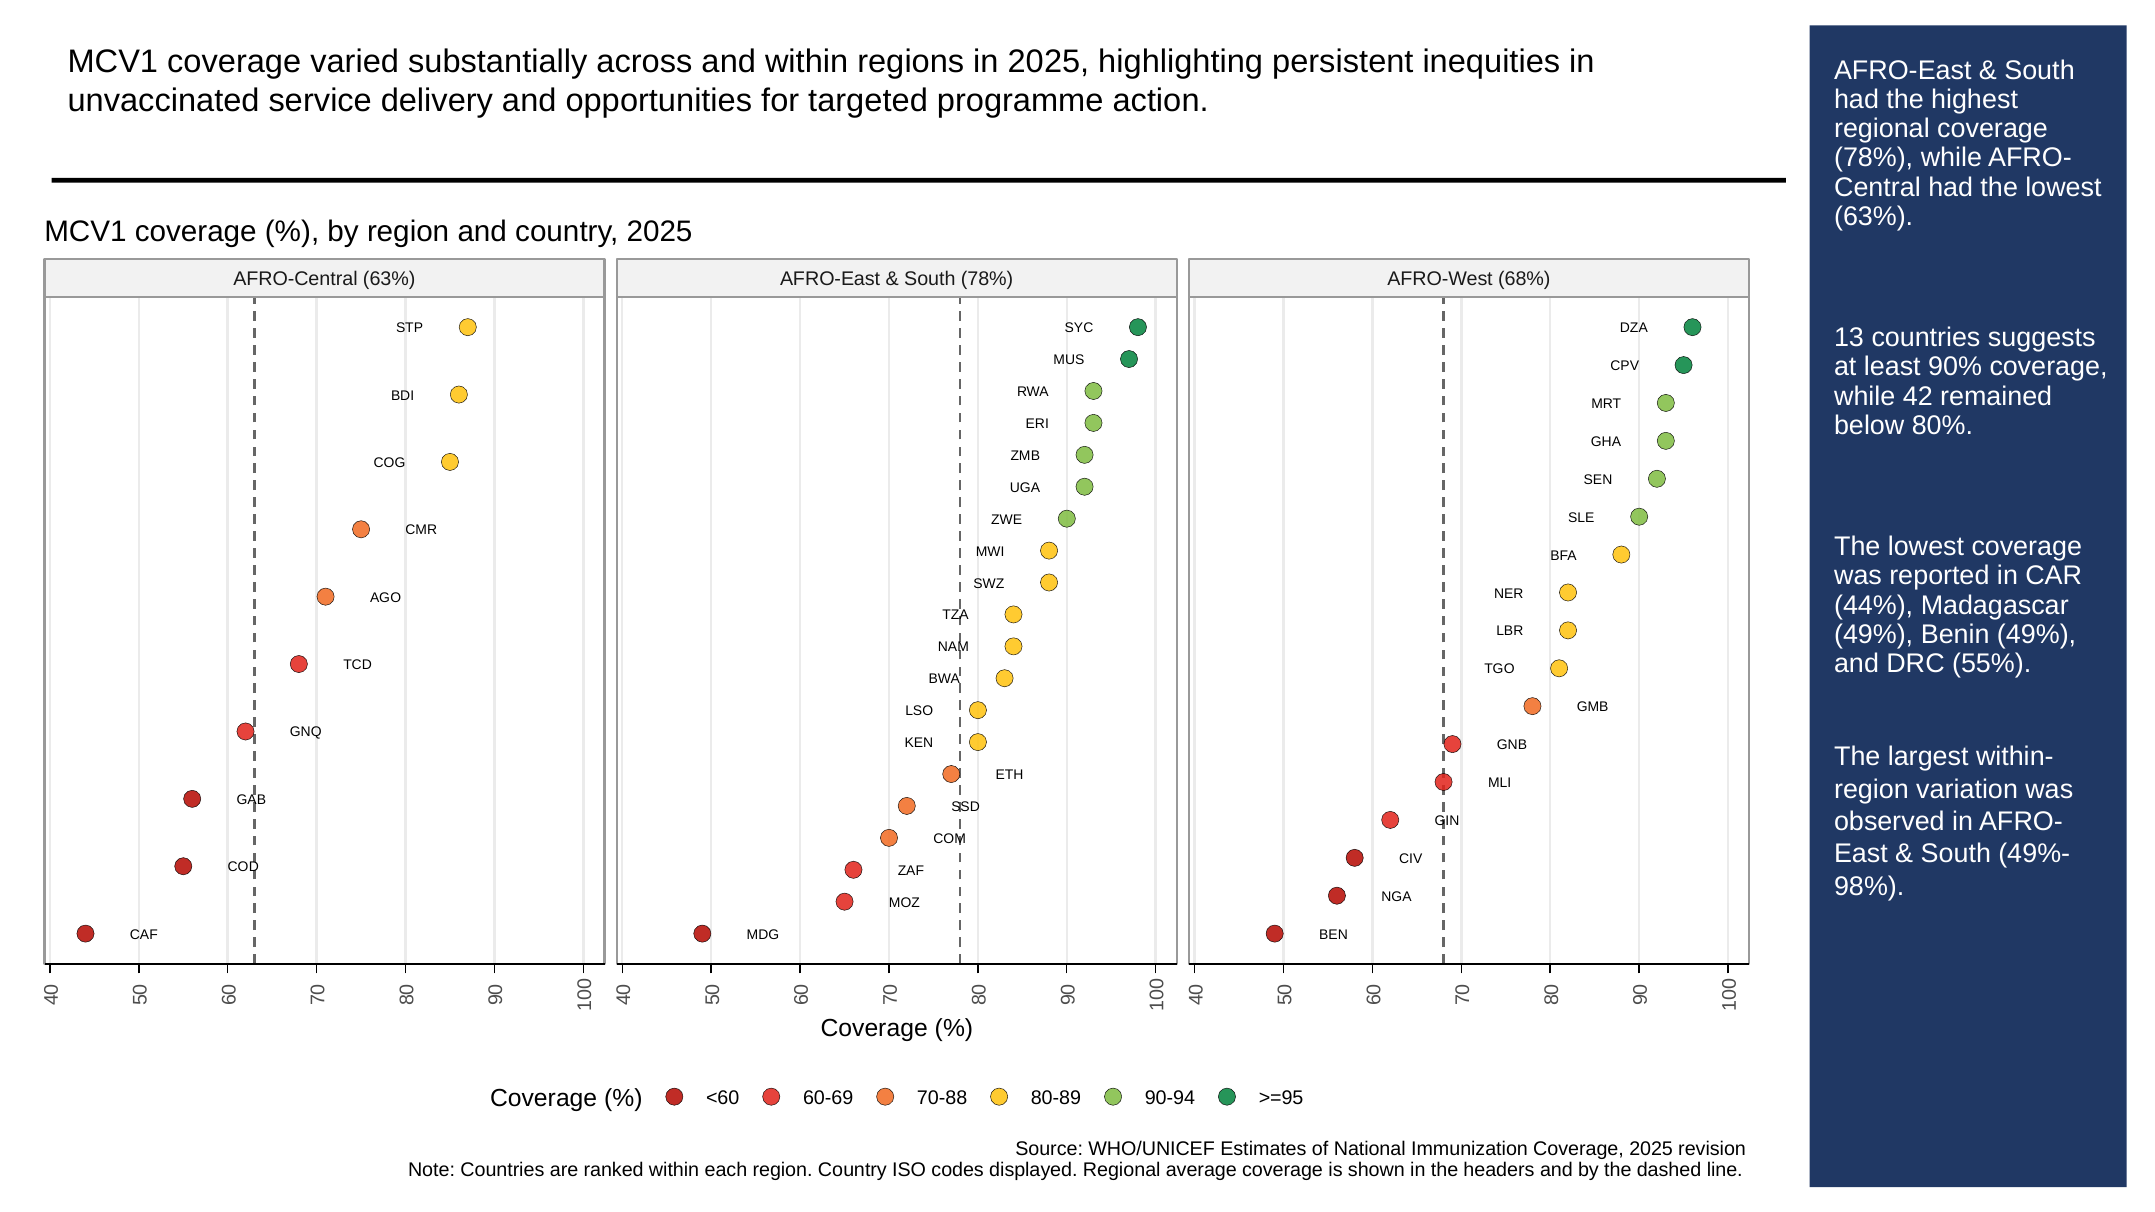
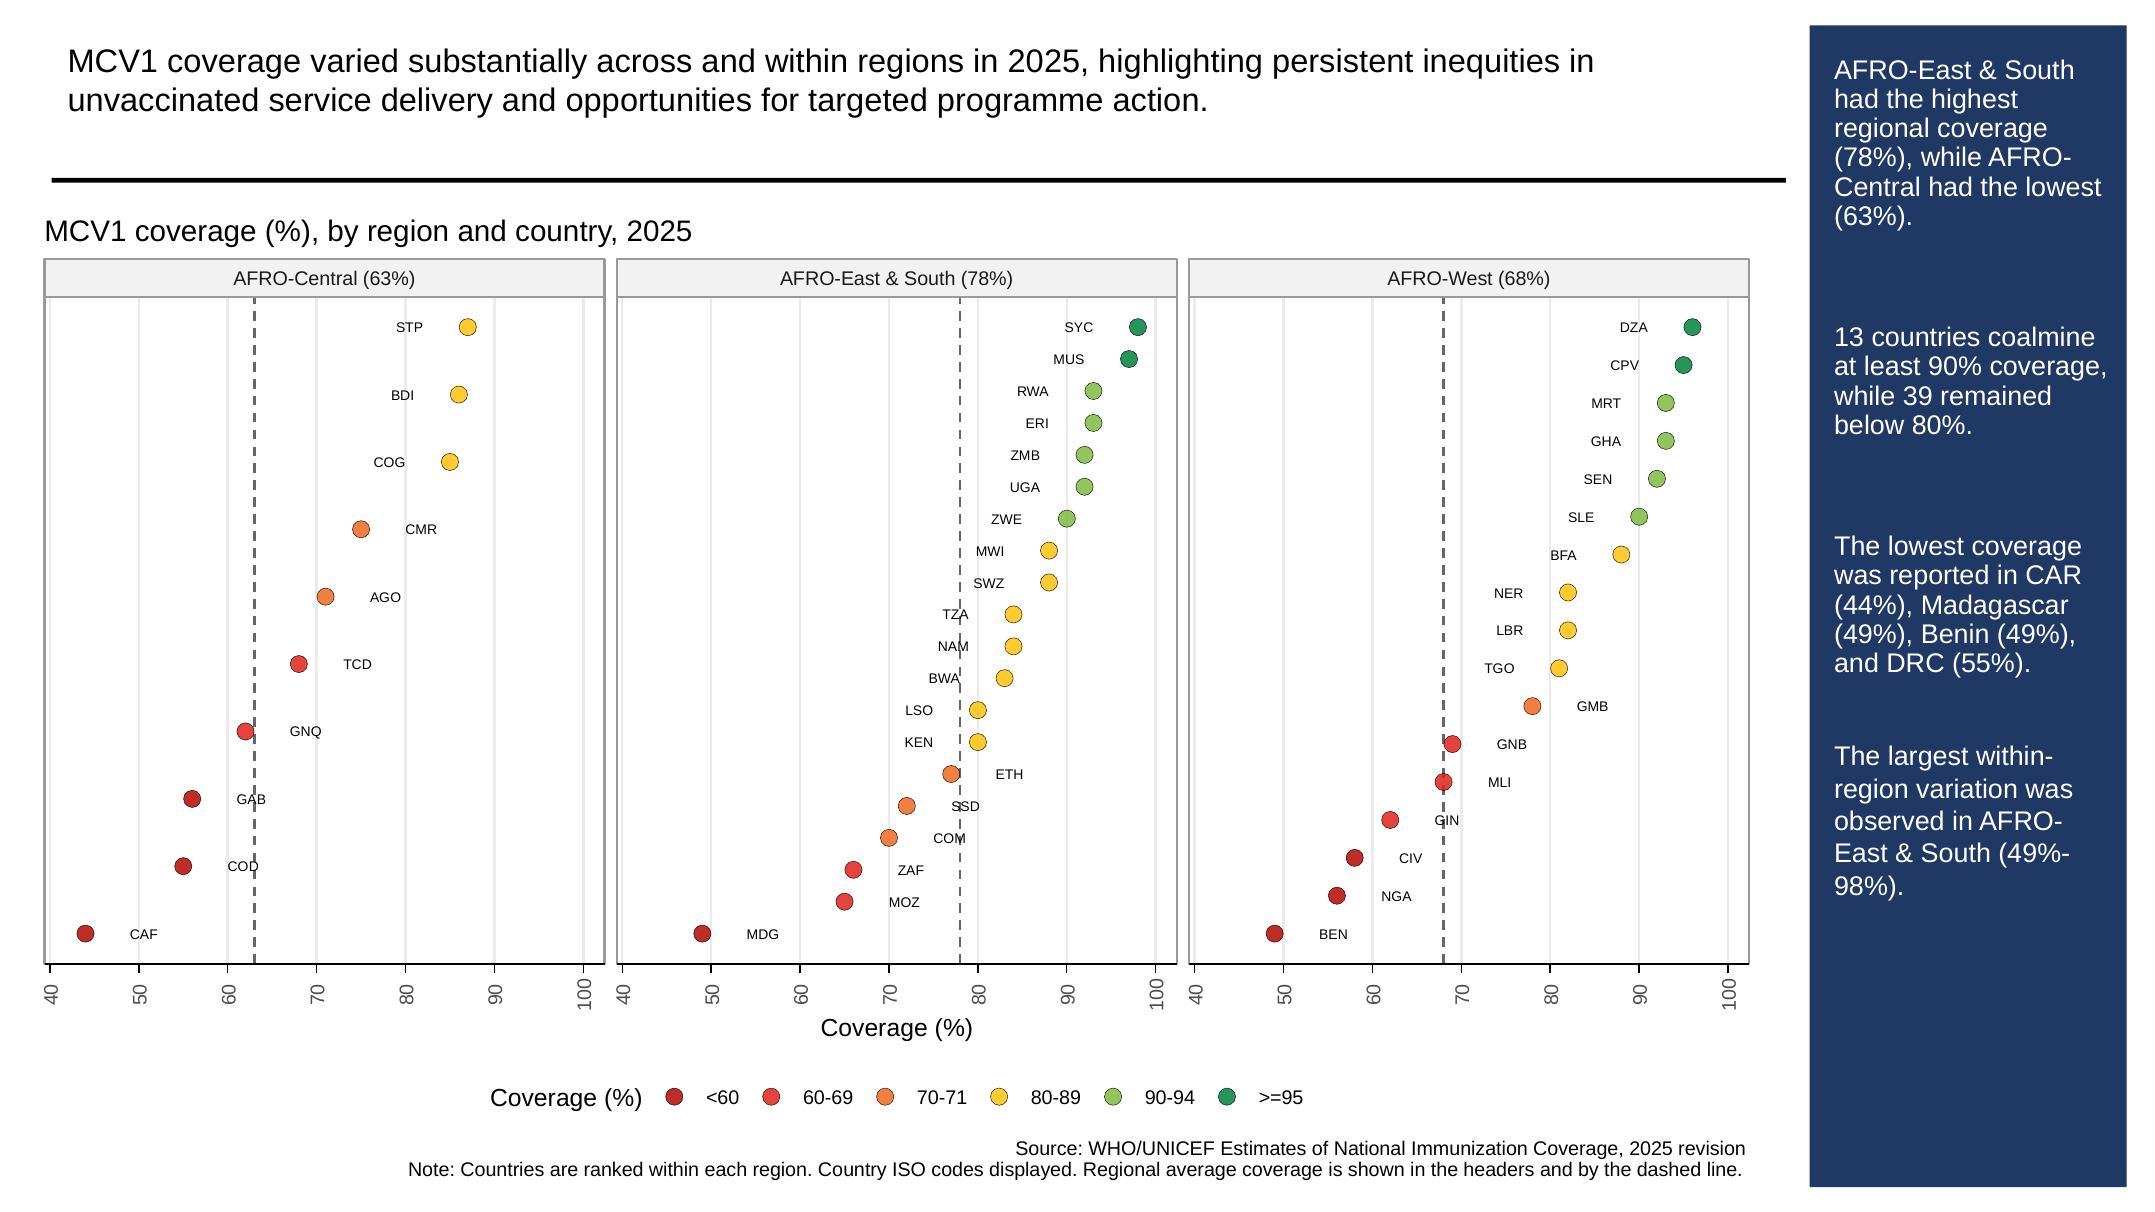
suggests: suggests -> coalmine
42: 42 -> 39
70-88: 70-88 -> 70-71
